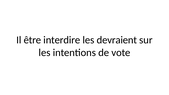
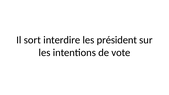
être: être -> sort
devraient: devraient -> président
